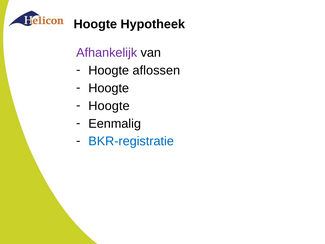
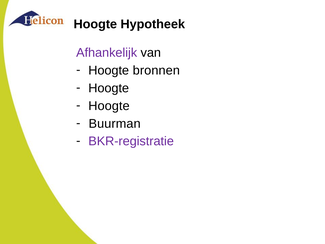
aflossen: aflossen -> bronnen
Eenmalig: Eenmalig -> Buurman
BKR-registratie colour: blue -> purple
